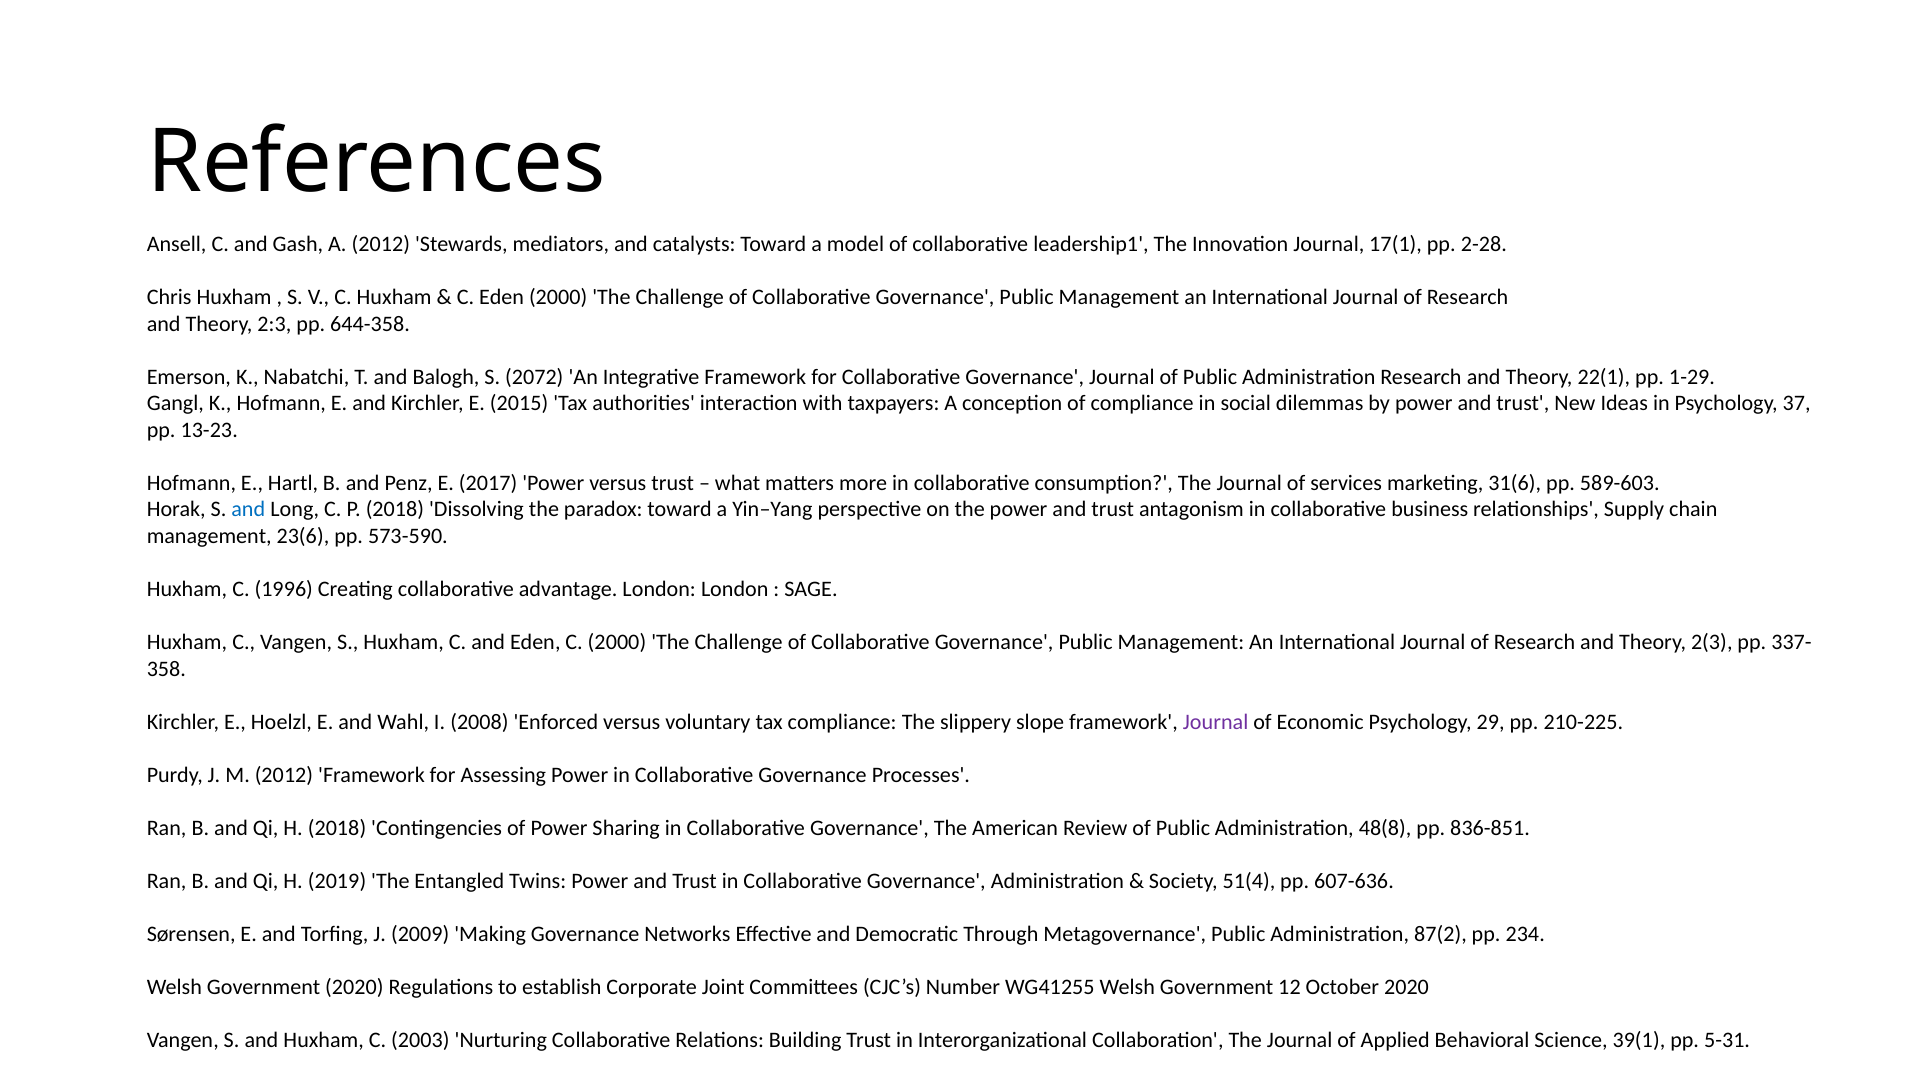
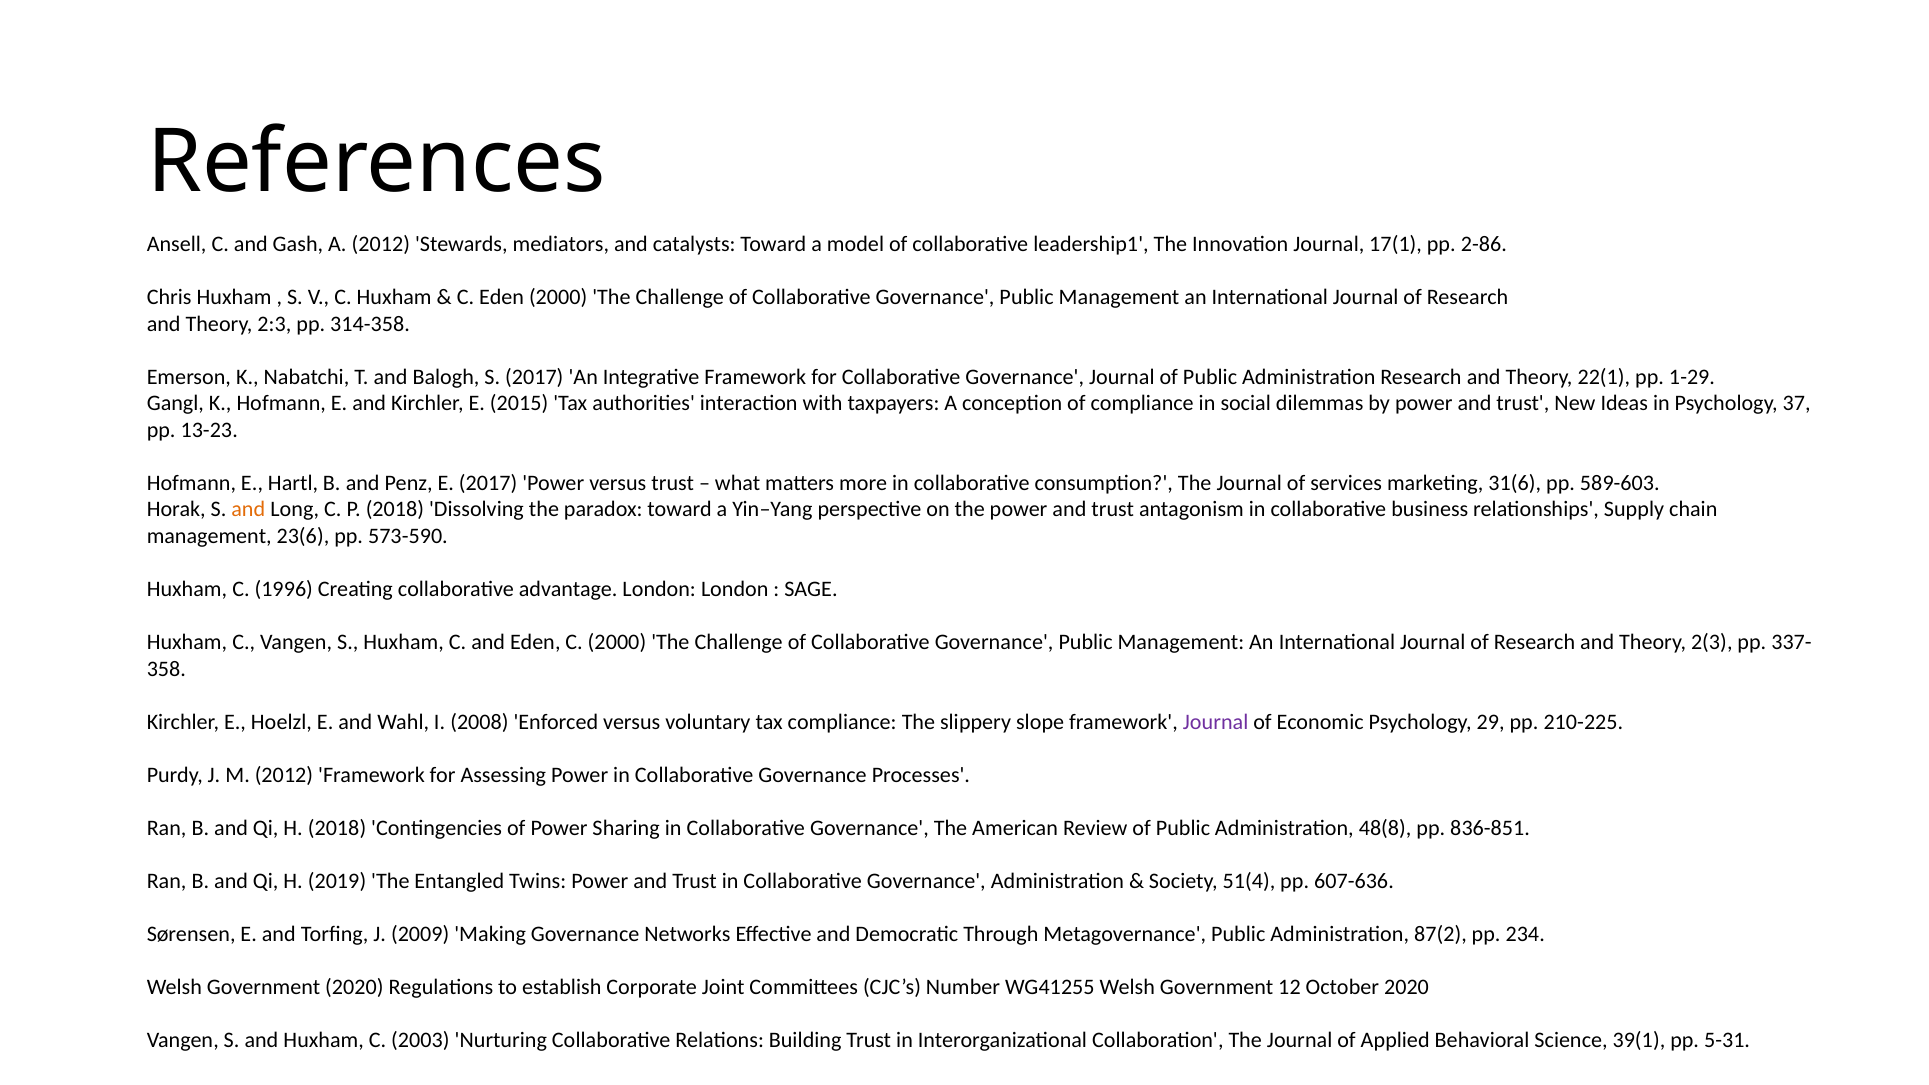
2-28: 2-28 -> 2-86
644-358: 644-358 -> 314-358
S 2072: 2072 -> 2017
and at (248, 510) colour: blue -> orange
